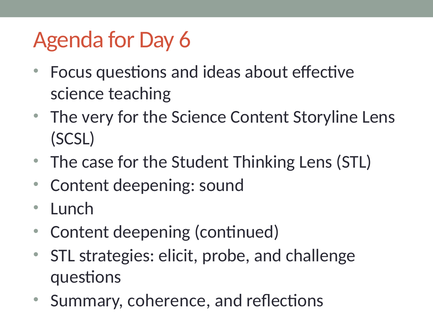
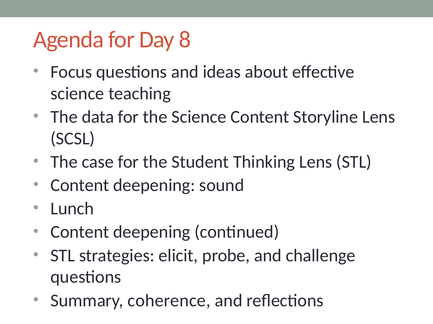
6: 6 -> 8
very: very -> data
